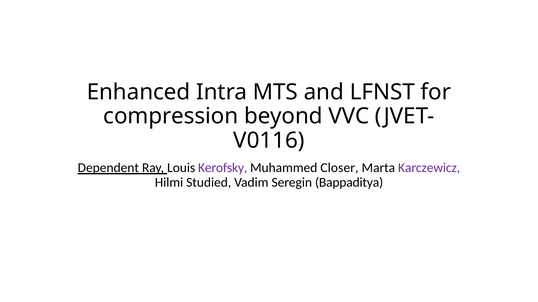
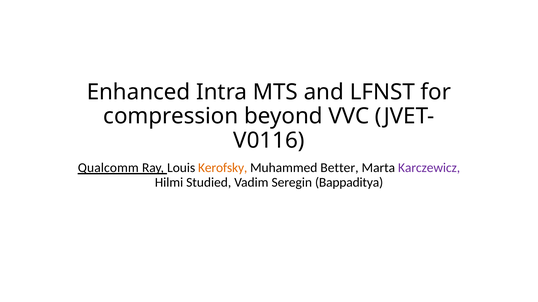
Dependent: Dependent -> Qualcomm
Kerofsky colour: purple -> orange
Closer: Closer -> Better
